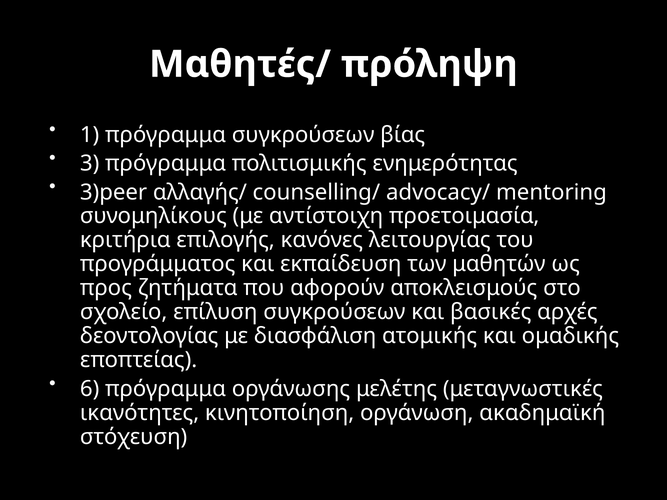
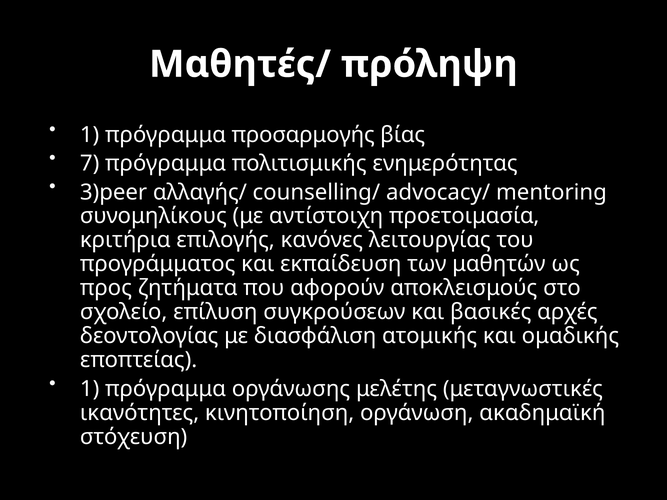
πρόγραμμα συγκρούσεων: συγκρούσεων -> προσαρμογής
3: 3 -> 7
6 at (90, 389): 6 -> 1
